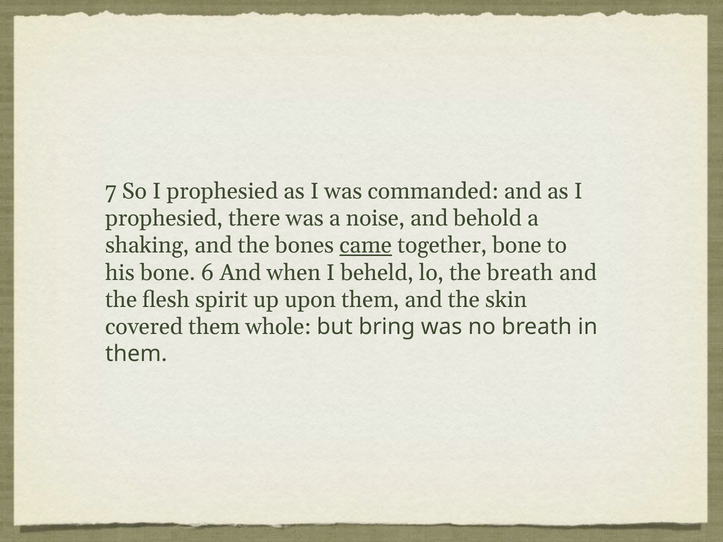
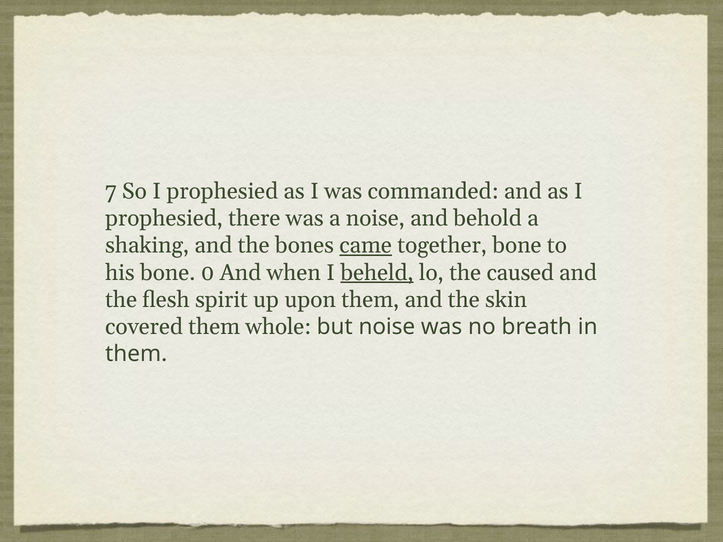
6: 6 -> 0
beheld underline: none -> present
the breath: breath -> caused
but bring: bring -> noise
